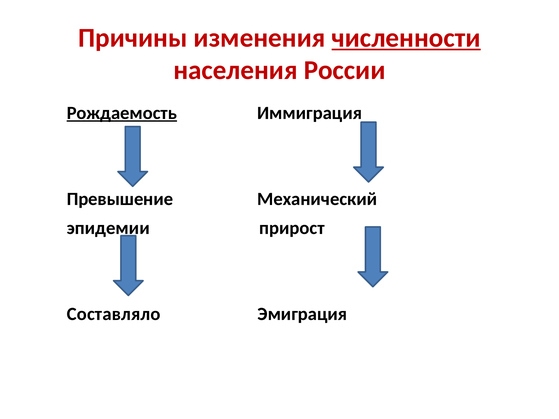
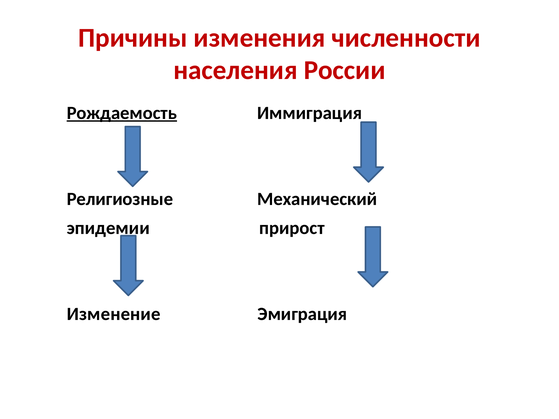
численности underline: present -> none
Превышение: Превышение -> Религиозные
Составляло: Составляло -> Изменение
